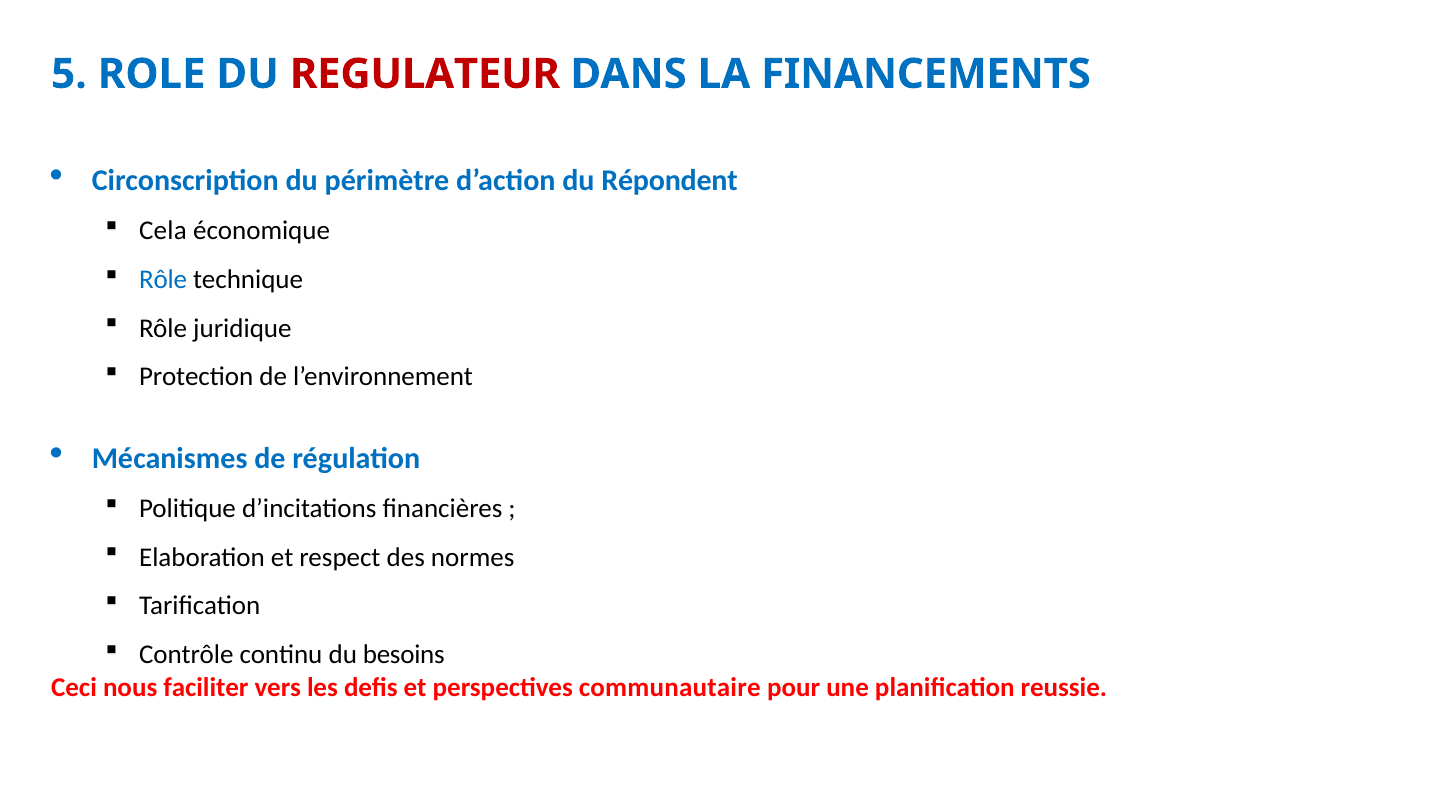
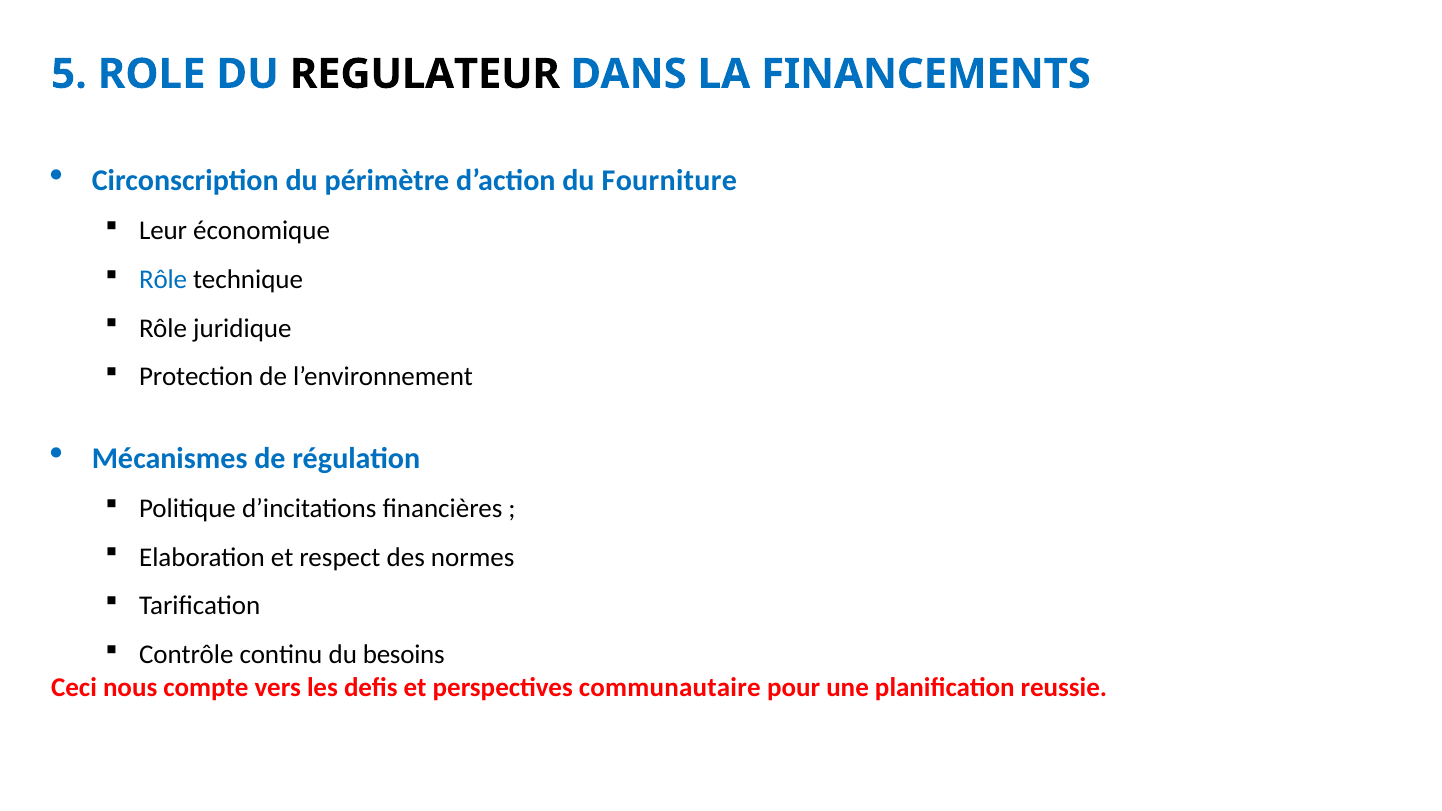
REGULATEUR colour: red -> black
Répondent: Répondent -> Fourniture
Cela: Cela -> Leur
faciliter: faciliter -> compte
